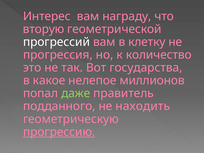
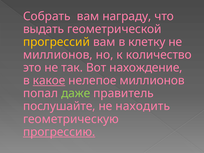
Интерес: Интерес -> Собрать
вторую: вторую -> выдать
прогрессий colour: white -> yellow
прогрессия at (58, 55): прогрессия -> миллионов
государства: государства -> нахождение
какое underline: none -> present
подданного: подданного -> послушайте
